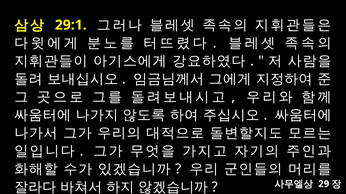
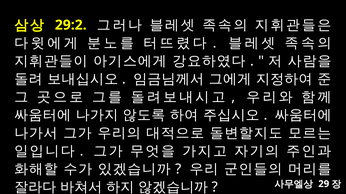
29:1: 29:1 -> 29:2
